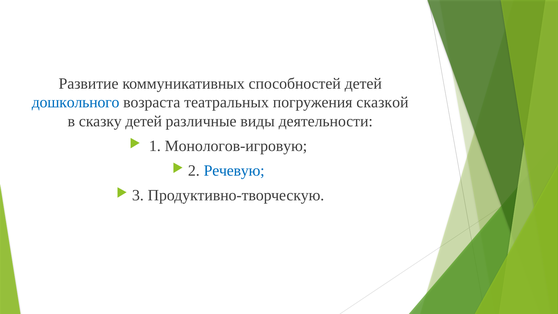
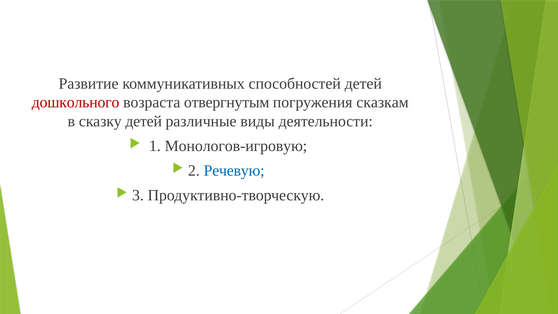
дошкольного colour: blue -> red
театральных: театральных -> отвергнутым
сказкой: сказкой -> сказкам
